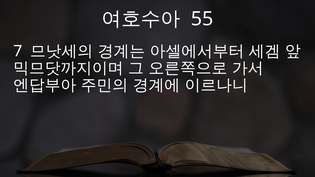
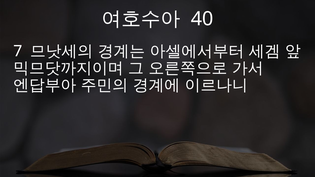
55: 55 -> 40
